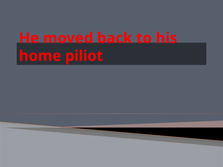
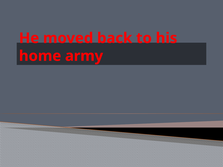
piliot: piliot -> army
